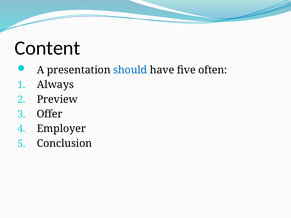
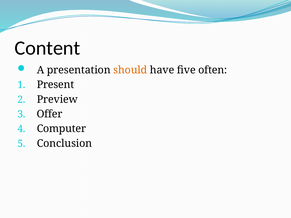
should colour: blue -> orange
Always: Always -> Present
Employer: Employer -> Computer
